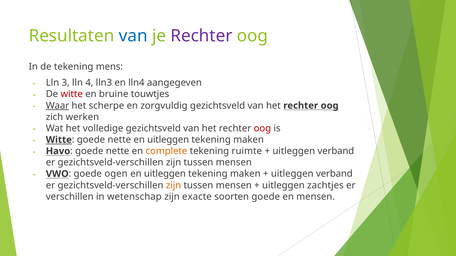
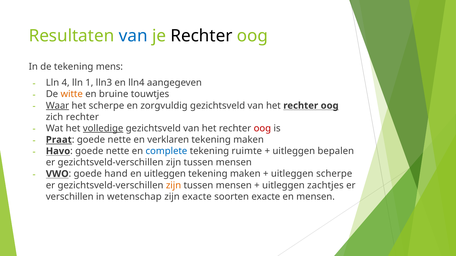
Rechter at (201, 36) colour: purple -> black
3: 3 -> 4
4: 4 -> 1
witte at (72, 94) colour: red -> orange
zich werken: werken -> rechter
volledige underline: none -> present
Witte at (59, 140): Witte -> Praat
nette en uitleggen: uitleggen -> verklaren
complete colour: orange -> blue
verband at (336, 151): verband -> bepalen
ogen: ogen -> hand
verband at (334, 174): verband -> scherpe
soorten goede: goede -> exacte
